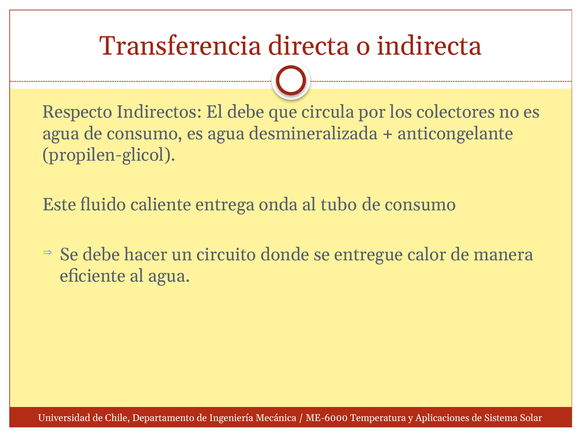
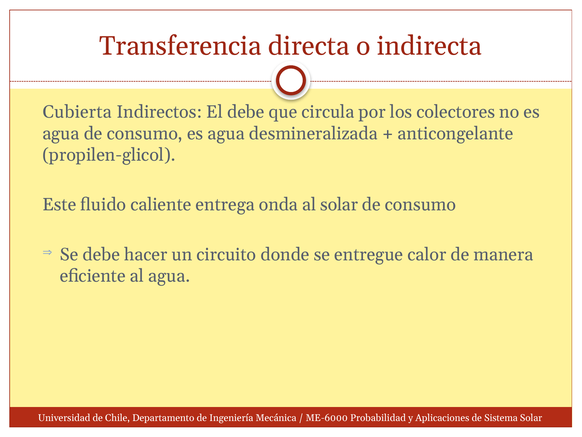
Respecto: Respecto -> Cubierta
al tubo: tubo -> solar
Temperatura: Temperatura -> Probabilidad
